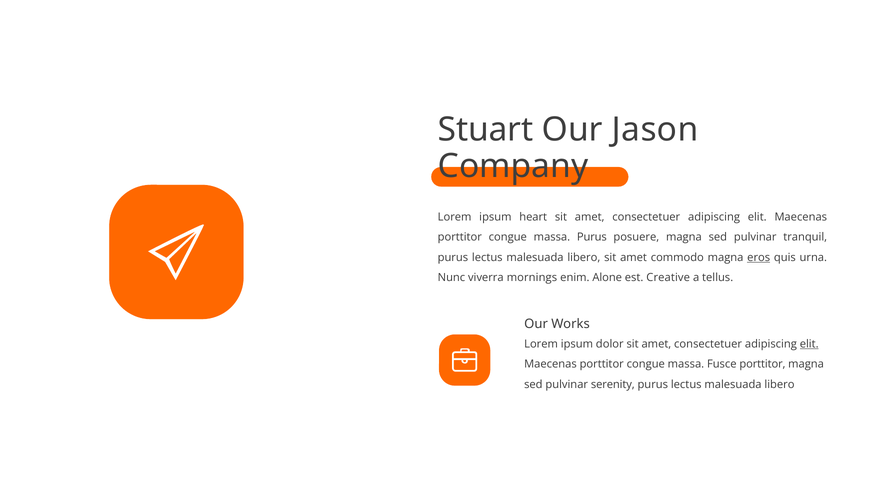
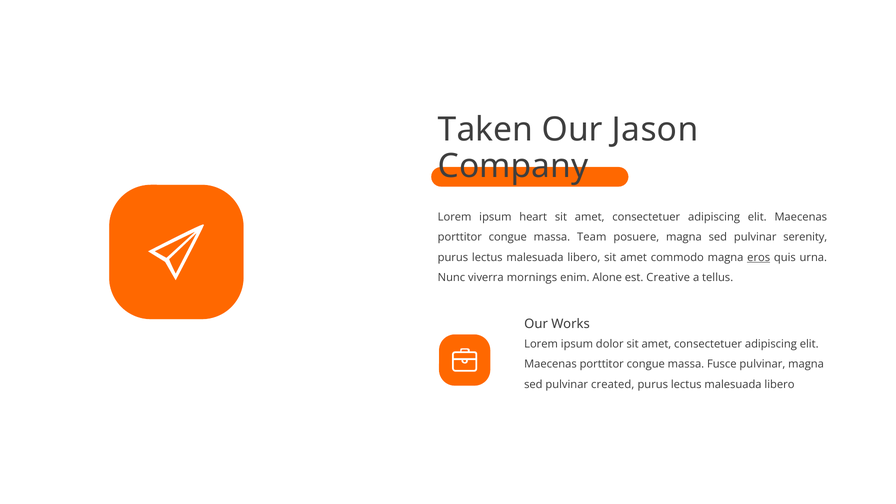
Stuart: Stuart -> Taken
massa Purus: Purus -> Team
tranquil: tranquil -> serenity
elit at (809, 344) underline: present -> none
Fusce porttitor: porttitor -> pulvinar
serenity: serenity -> created
